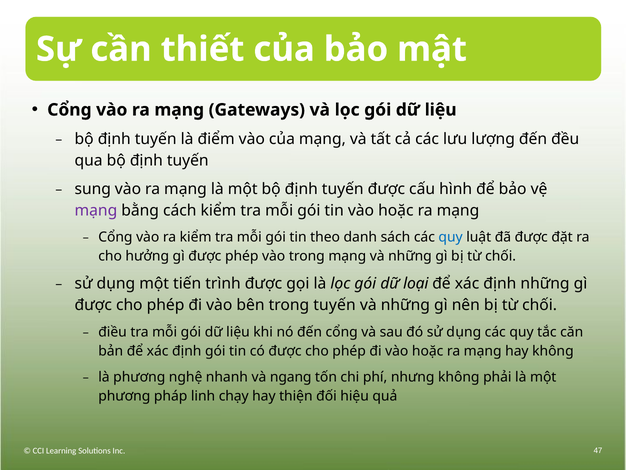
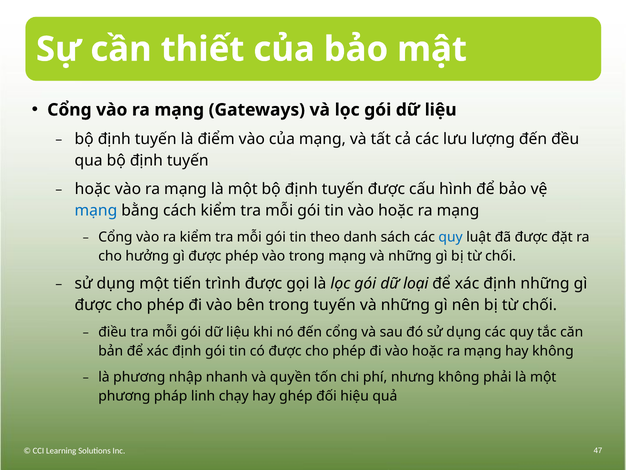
sung at (93, 189): sung -> hoặc
mạng at (96, 210) colour: purple -> blue
nghệ: nghệ -> nhập
ngang: ngang -> quyền
thiện: thiện -> ghép
